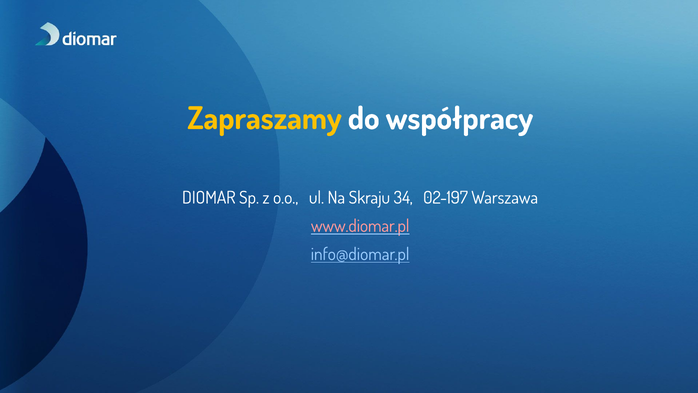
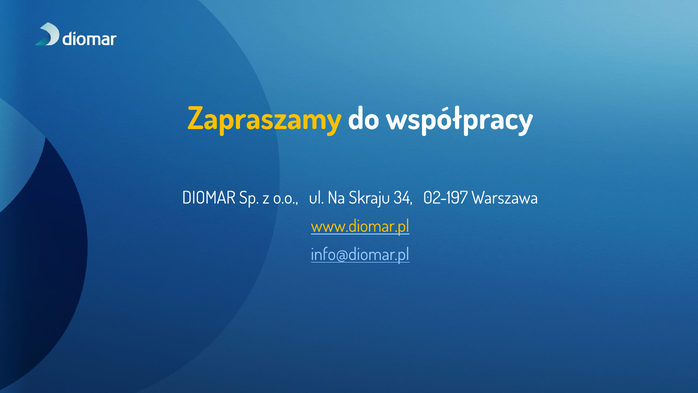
www.diomar.pl colour: pink -> yellow
